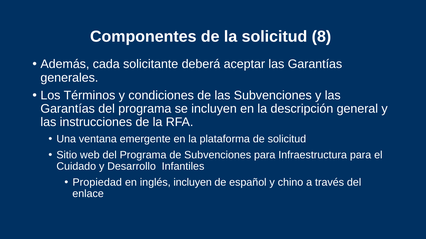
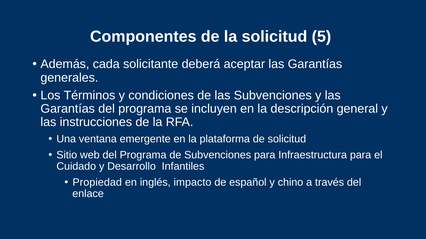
8: 8 -> 5
inglés incluyen: incluyen -> impacto
